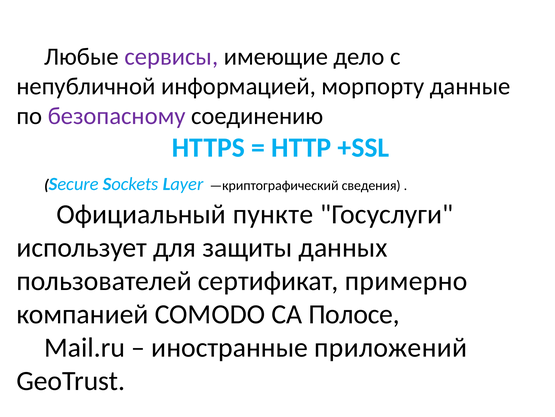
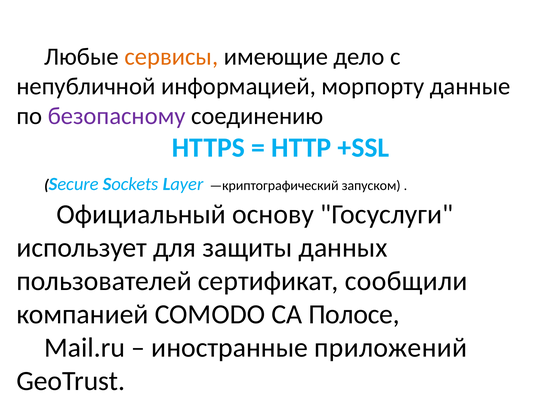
сервисы colour: purple -> orange
сведения: сведения -> запуском
пункте: пункте -> основу
примерно: примерно -> сообщили
